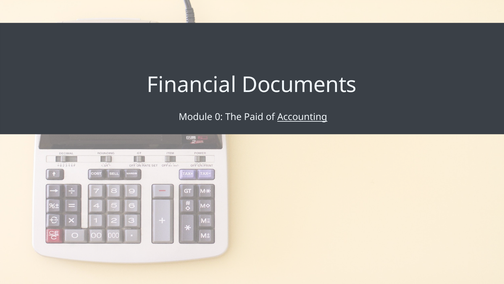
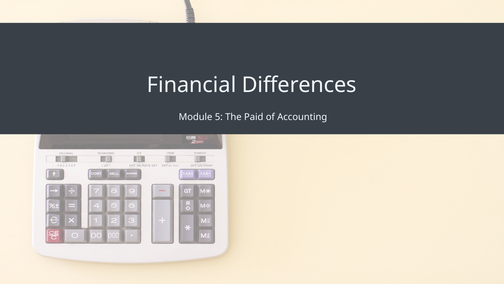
Documents: Documents -> Differences
0: 0 -> 5
Accounting underline: present -> none
